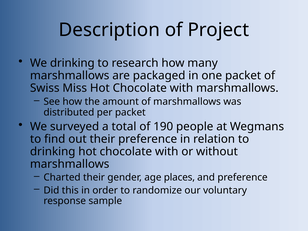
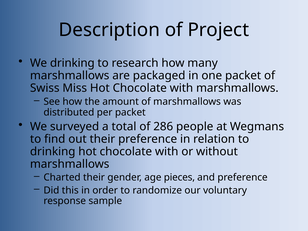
190: 190 -> 286
places: places -> pieces
